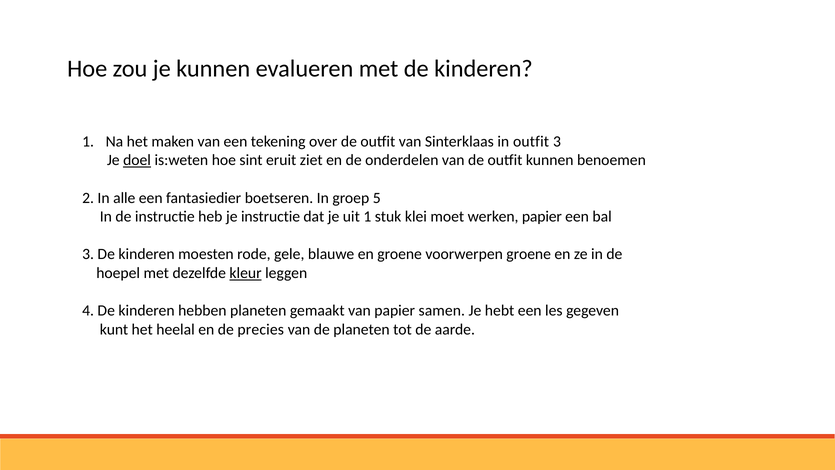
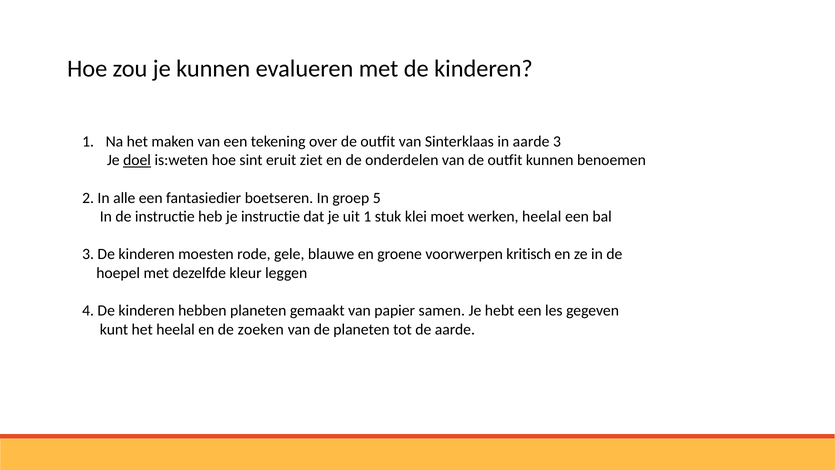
in outfit: outfit -> aarde
werken papier: papier -> heelal
voorwerpen groene: groene -> kritisch
kleur underline: present -> none
precies: precies -> zoeken
